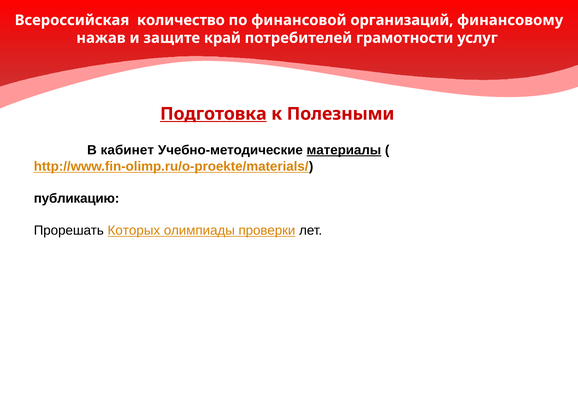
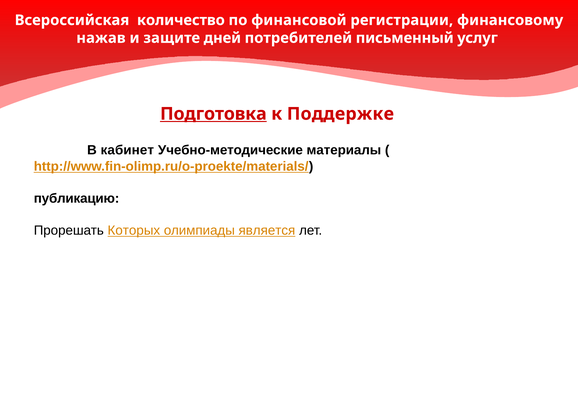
организаций: организаций -> регистрации
край: край -> дней
грамотности: грамотности -> письменный
Полезными: Полезными -> Поддержке
материалы underline: present -> none
проверки: проверки -> является
